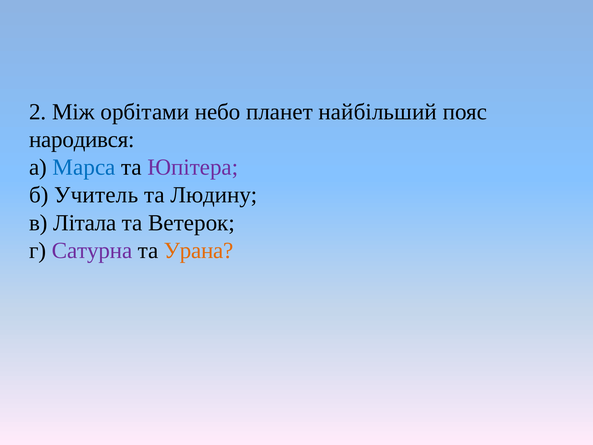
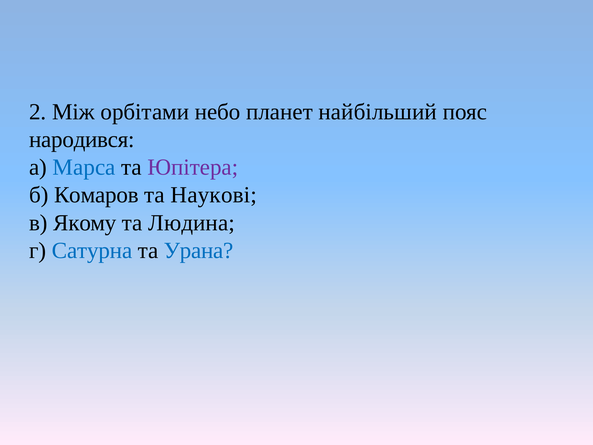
Учитель: Учитель -> Комаров
Людину: Людину -> Наукові
Літала: Літала -> Якому
Ветерок: Ветерок -> Людина
Сатурна colour: purple -> blue
Урана colour: orange -> blue
